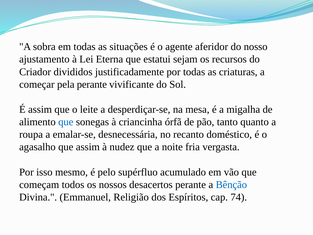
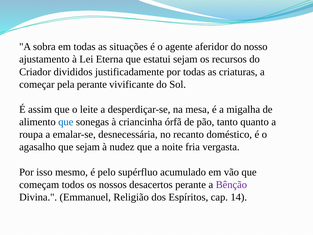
que assim: assim -> sejam
Bênção colour: blue -> purple
74: 74 -> 14
